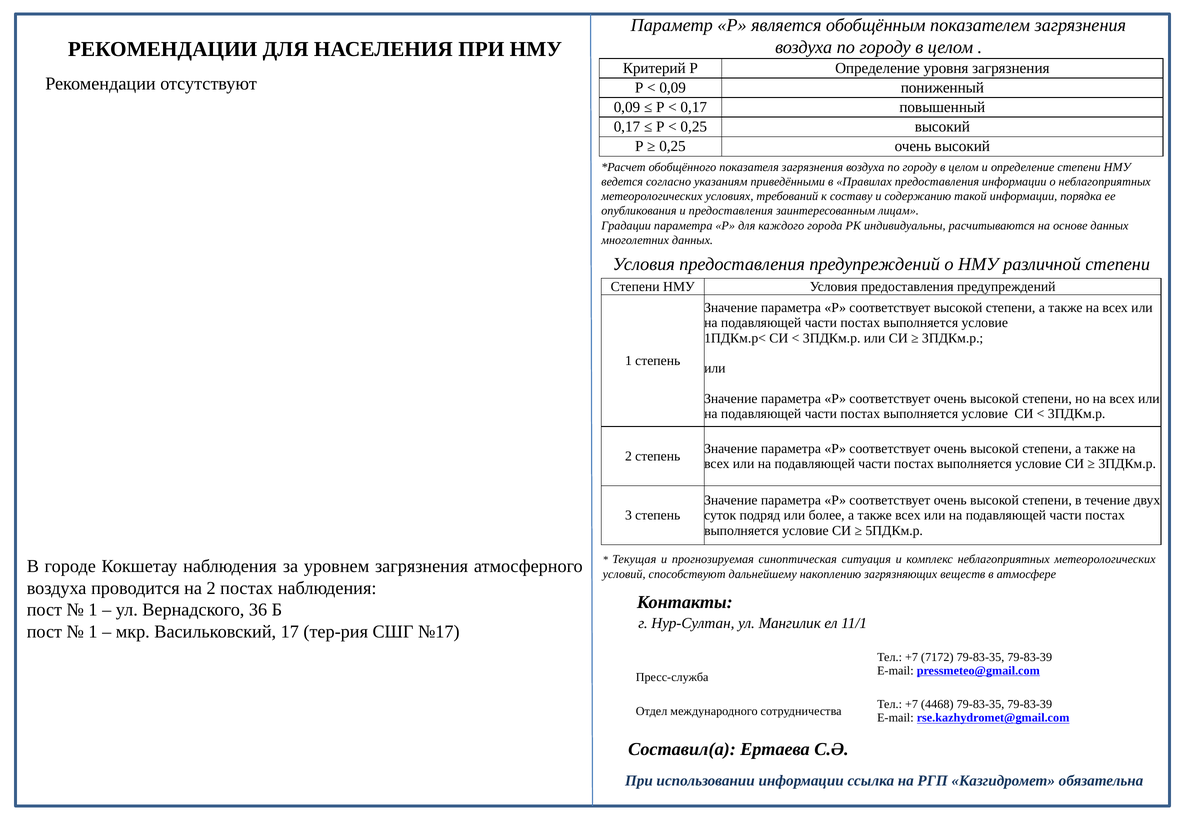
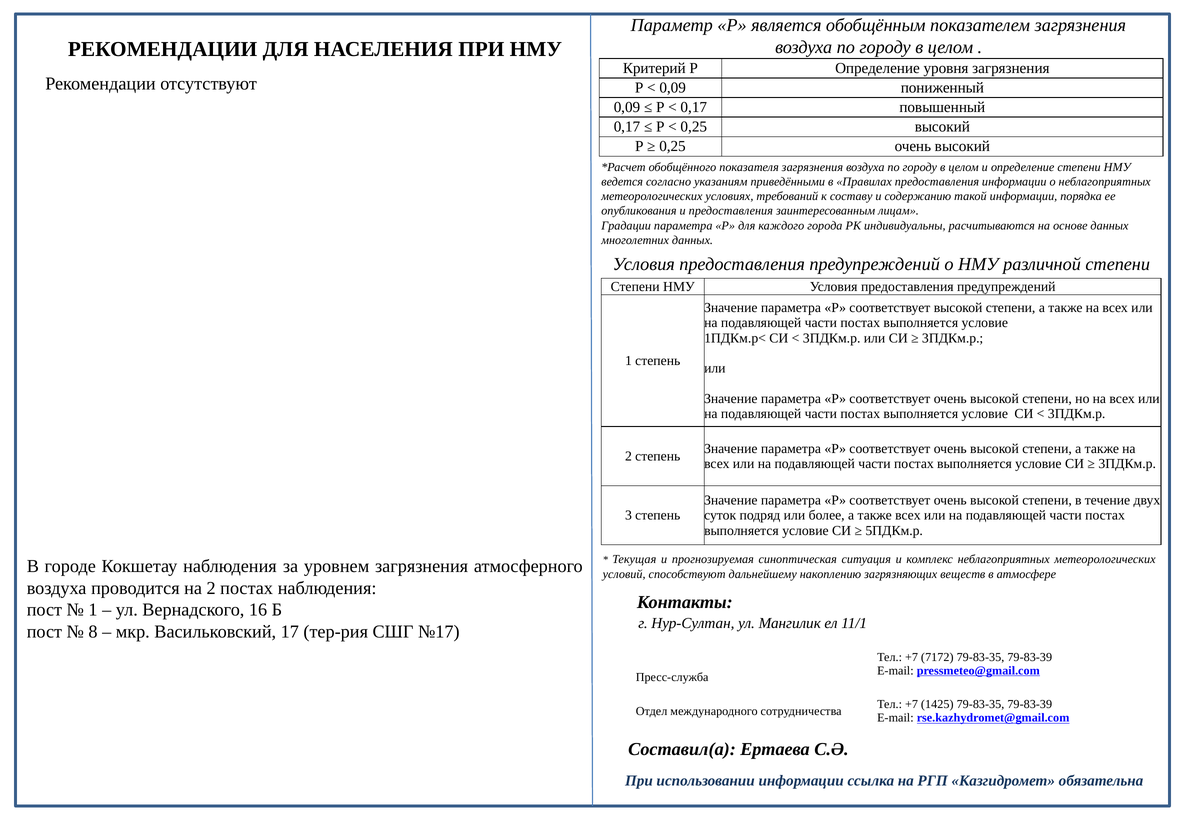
36: 36 -> 16
1 at (93, 632): 1 -> 8
4468: 4468 -> 1425
